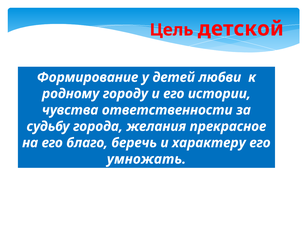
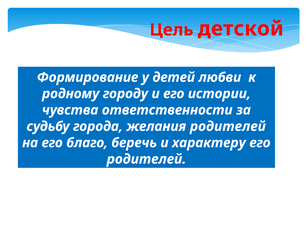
желания прекрасное: прекрасное -> родителей
умножать at (146, 159): умножать -> родителей
